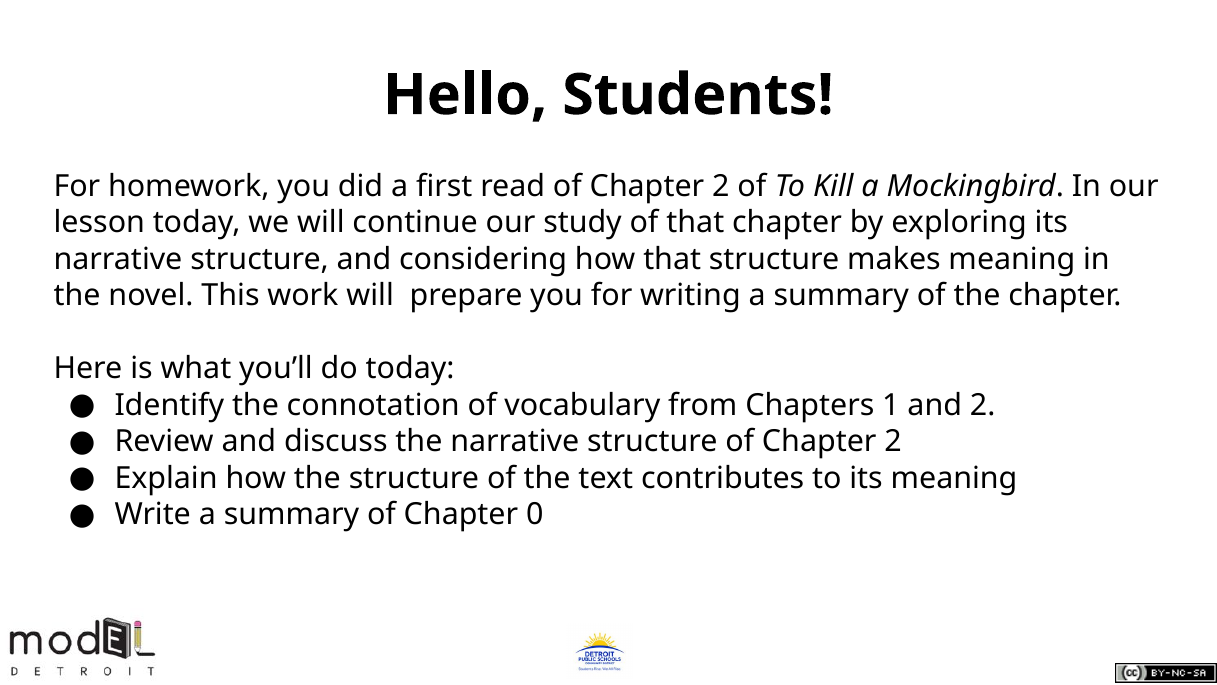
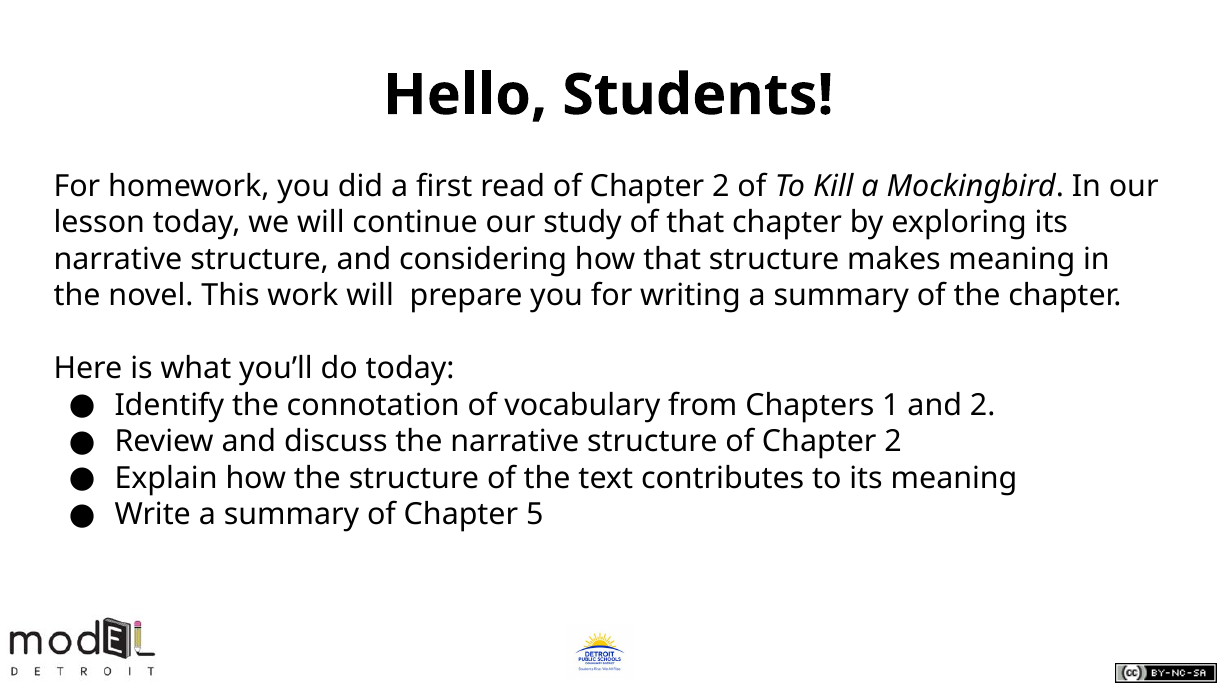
0: 0 -> 5
